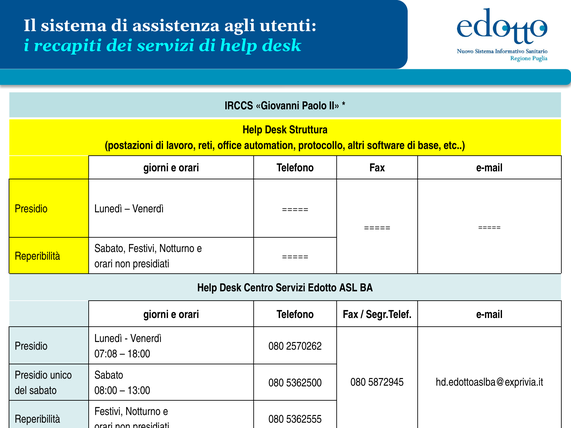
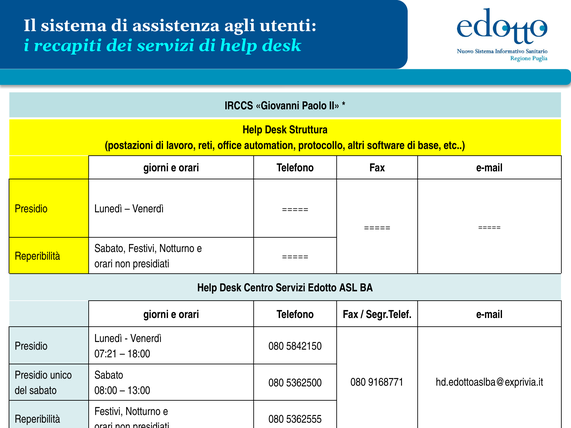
2570262: 2570262 -> 5842150
07:08: 07:08 -> 07:21
5872945: 5872945 -> 9168771
